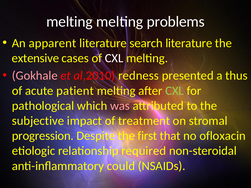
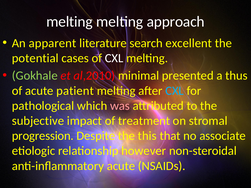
problems: problems -> approach
search literature: literature -> excellent
extensive: extensive -> potential
Gokhale colour: pink -> light green
redness: redness -> minimal
CXL at (175, 91) colour: light green -> light blue
first: first -> this
ofloxacin: ofloxacin -> associate
required: required -> however
anti-inflammatory could: could -> acute
